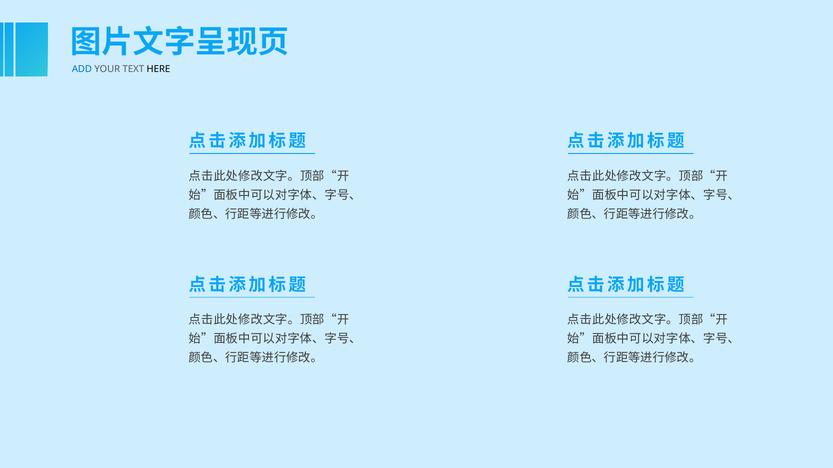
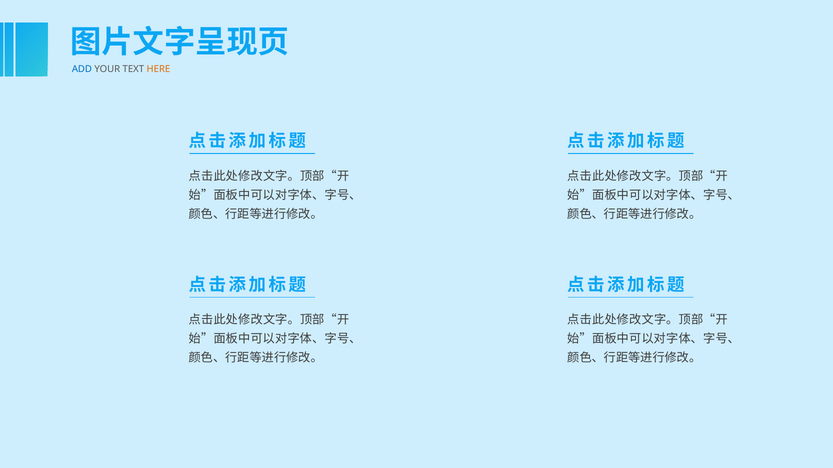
HERE colour: black -> orange
